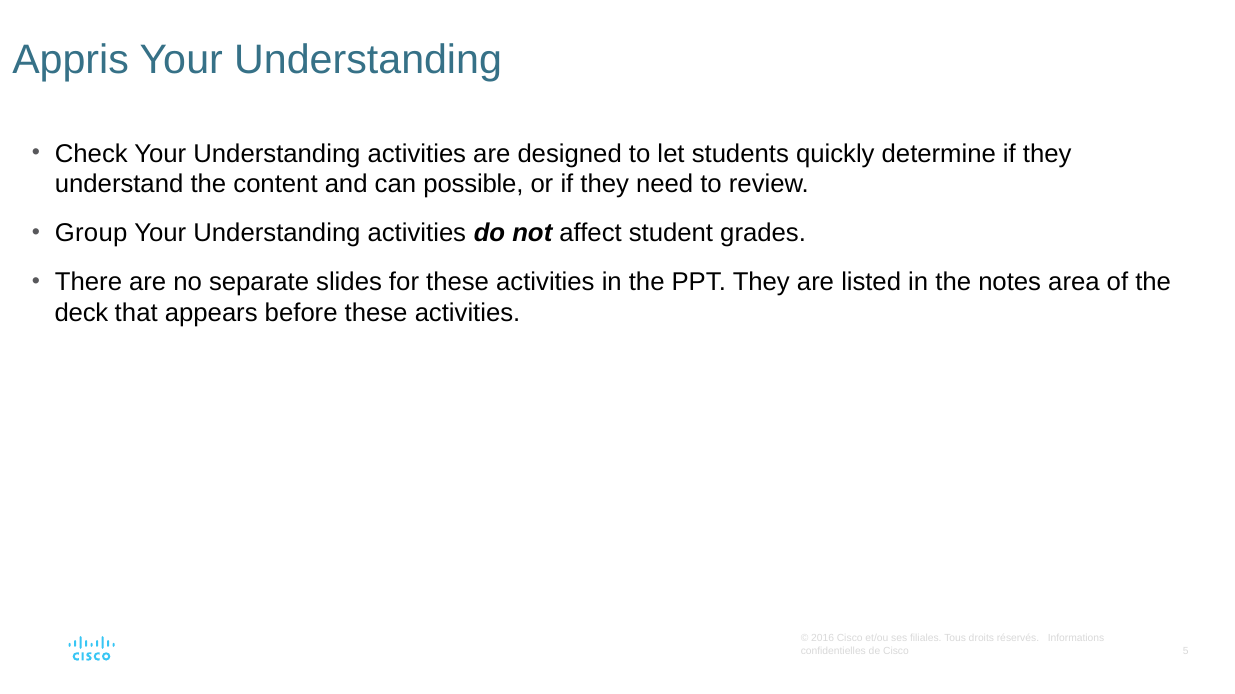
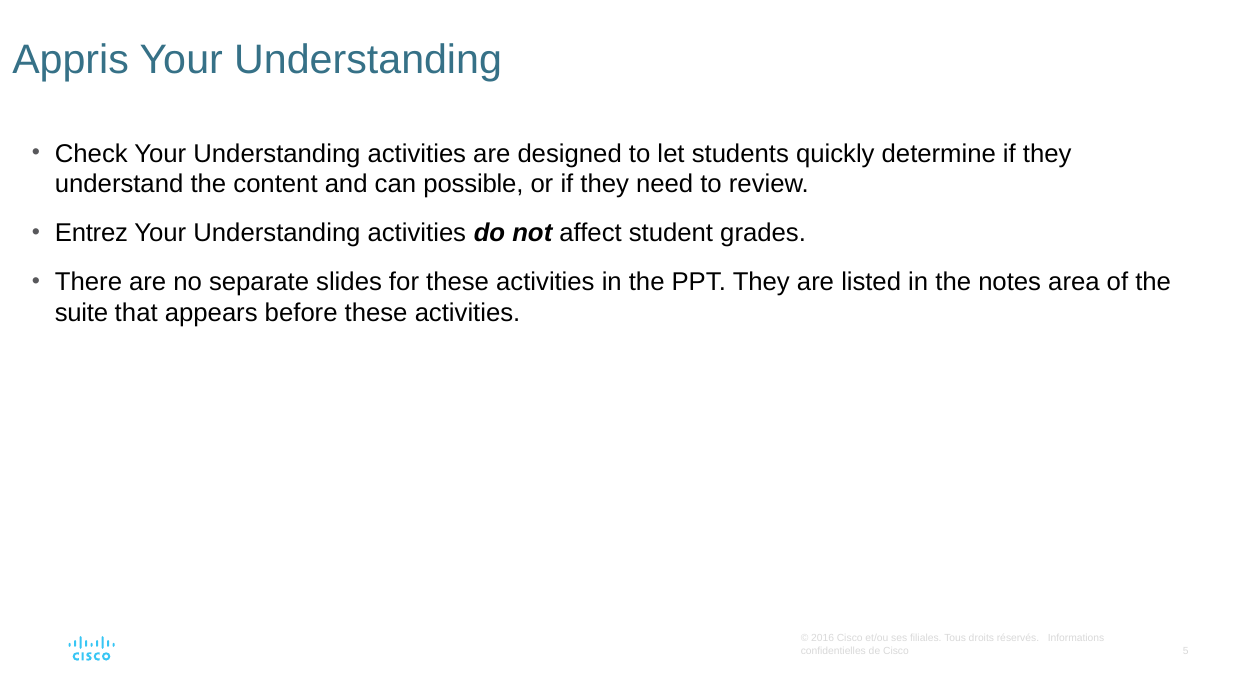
Group: Group -> Entrez
deck: deck -> suite
